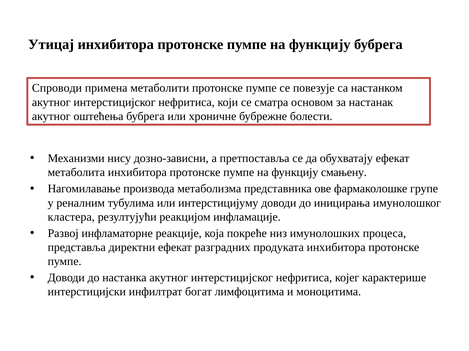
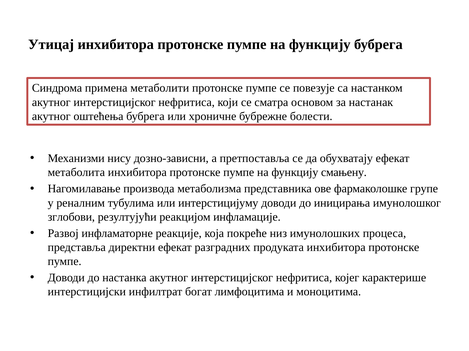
Спроводи: Спроводи -> Синдрома
кластера: кластера -> зглобови
